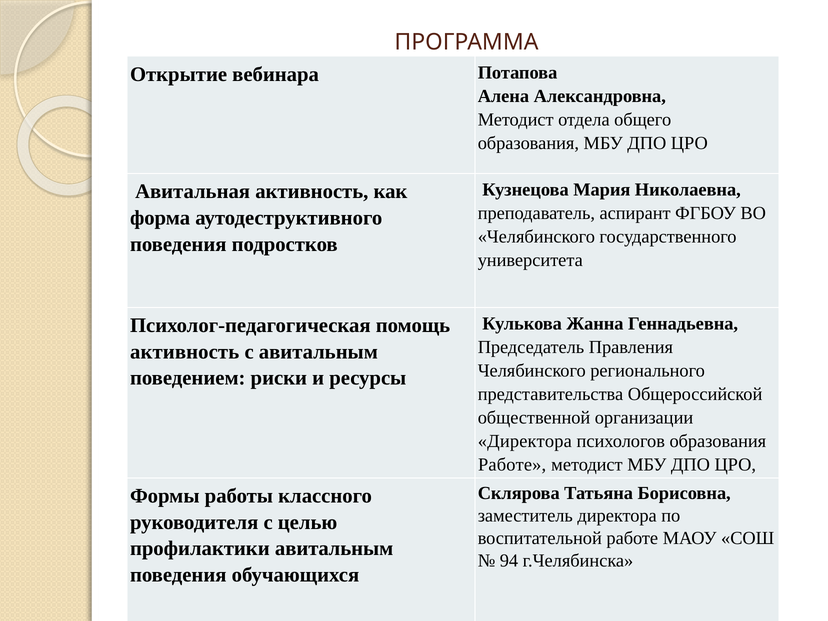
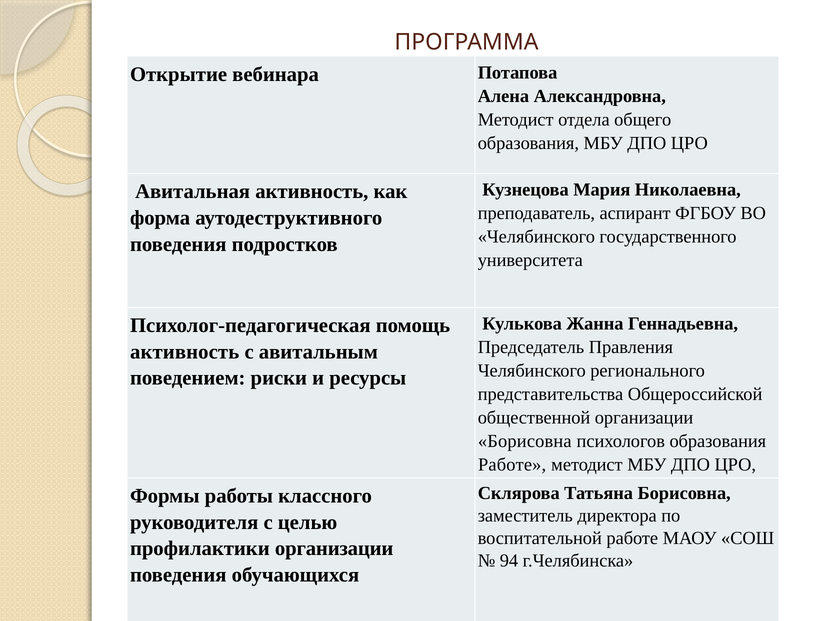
Директора at (525, 441): Директора -> Борисовна
профилактики авитальным: авитальным -> организации
